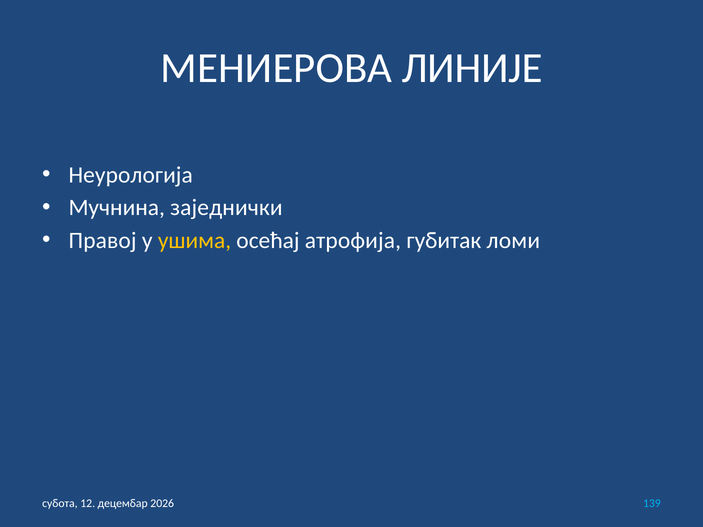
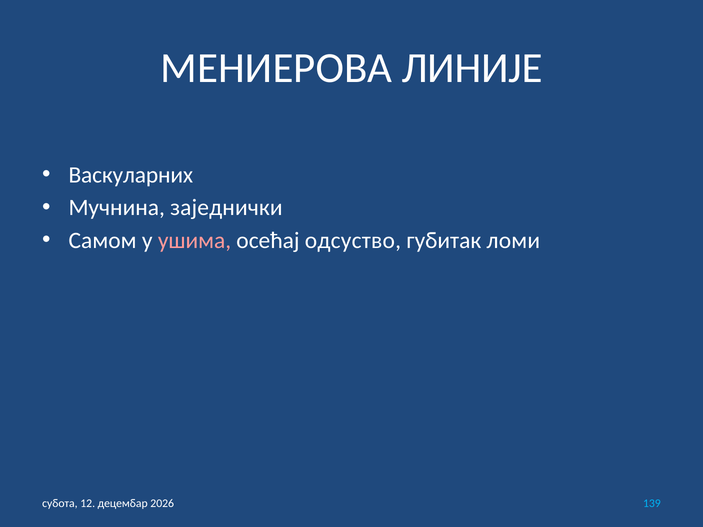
Неурологија: Неурологија -> Васкуларних
Правој: Правој -> Самом
ушима colour: yellow -> pink
атрофија: атрофија -> одсуство
